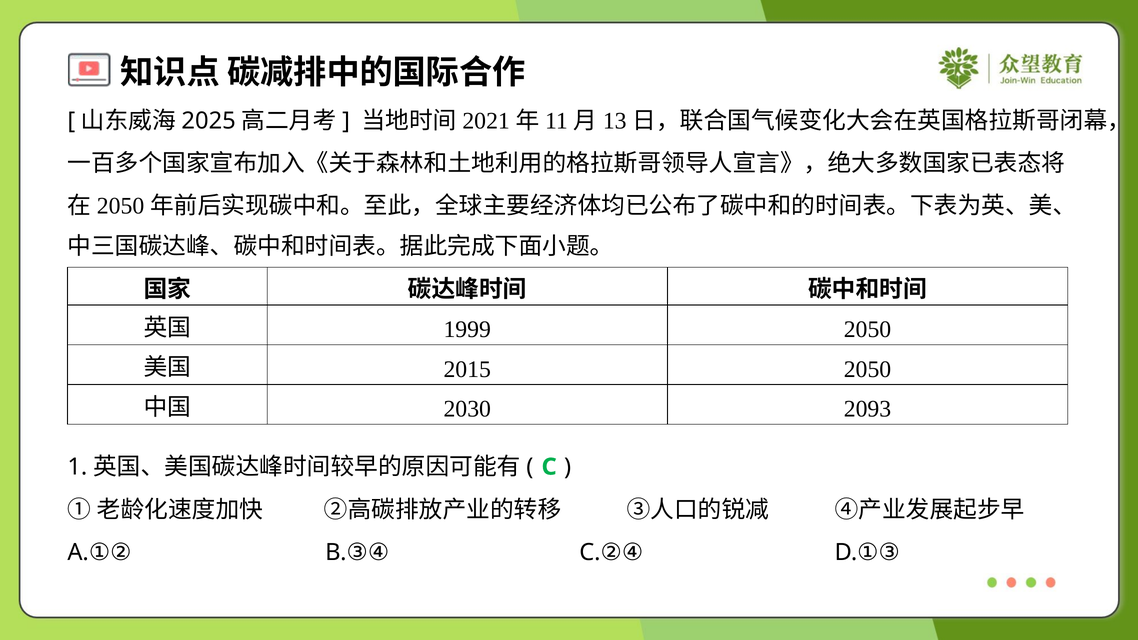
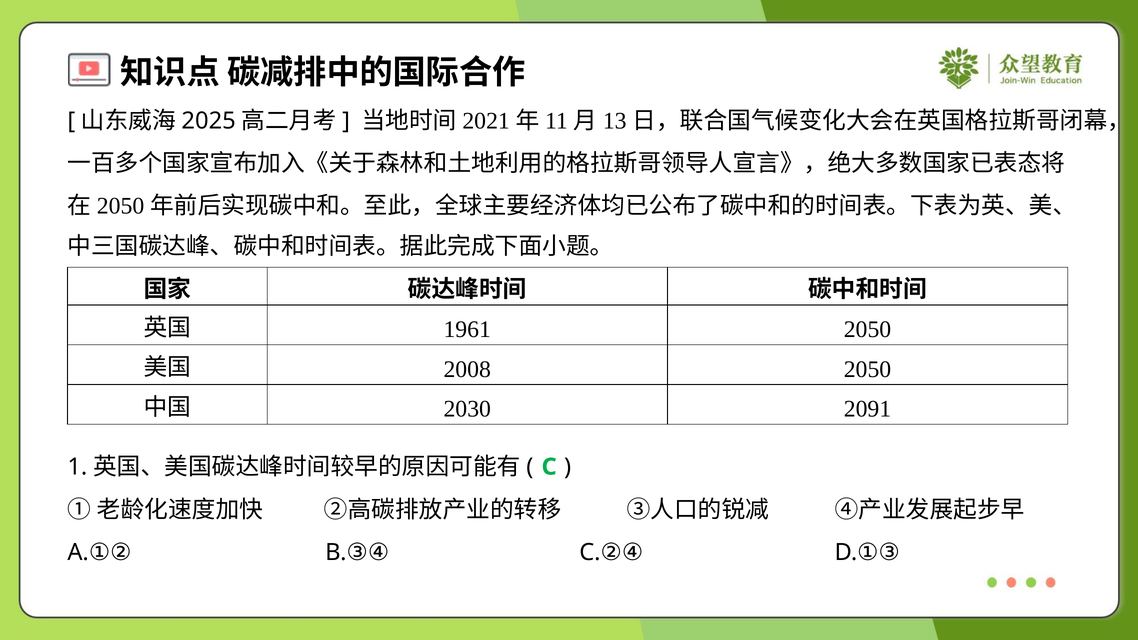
1999: 1999 -> 1961
2015: 2015 -> 2008
2093: 2093 -> 2091
